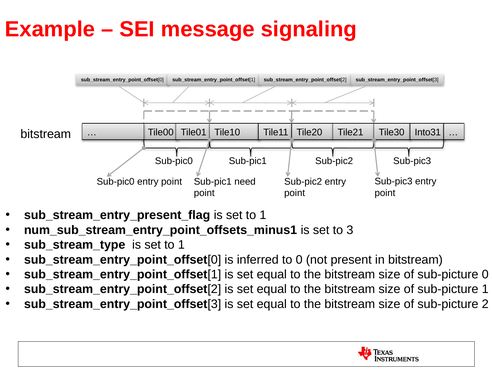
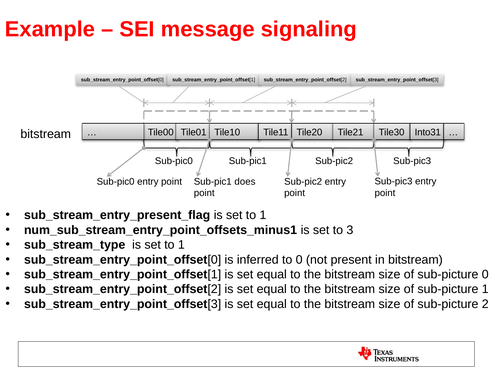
need: need -> does
